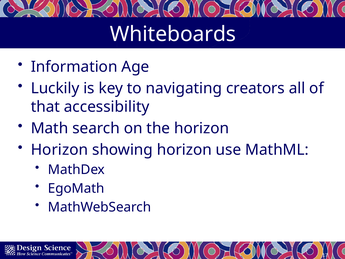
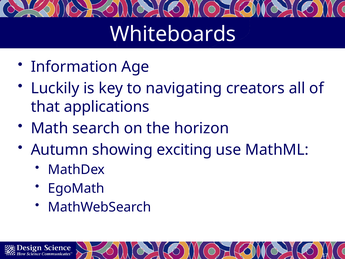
accessibility: accessibility -> applications
Horizon at (59, 150): Horizon -> Autumn
showing horizon: horizon -> exciting
